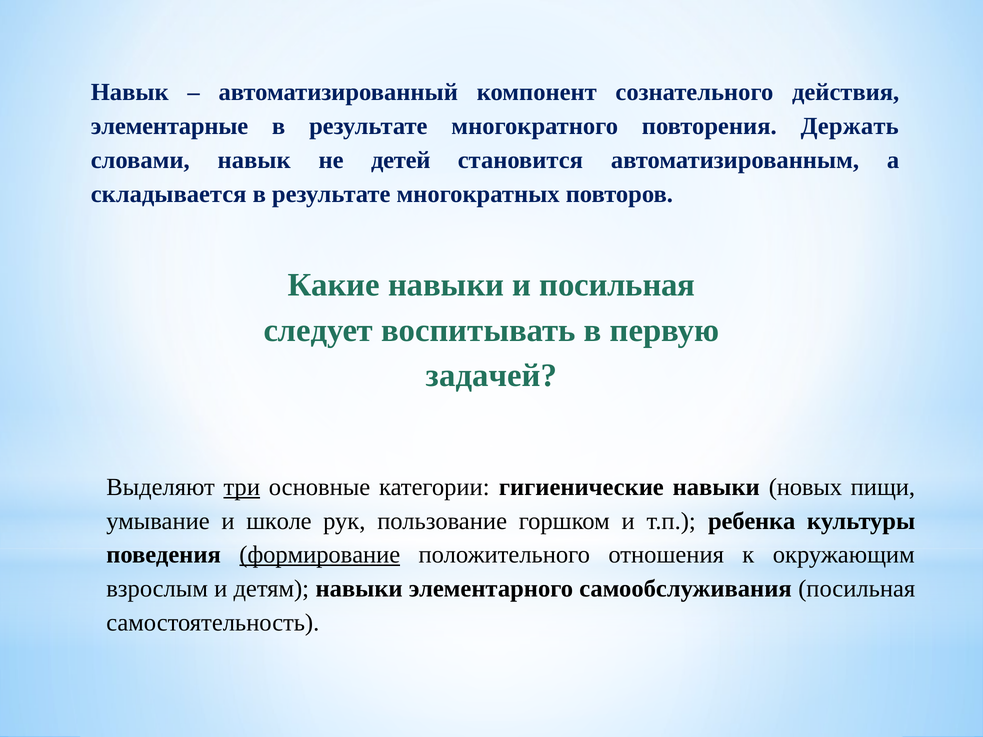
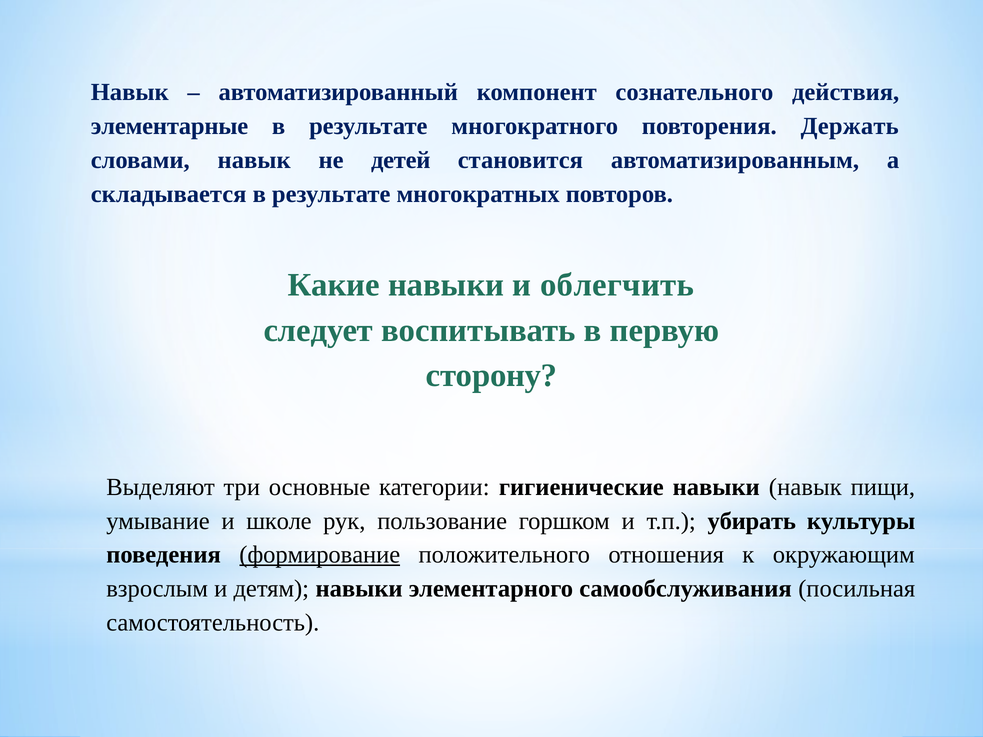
и посильная: посильная -> облегчить
задачей: задачей -> сторону
три underline: present -> none
навыки новых: новых -> навык
ребенка: ребенка -> убирать
